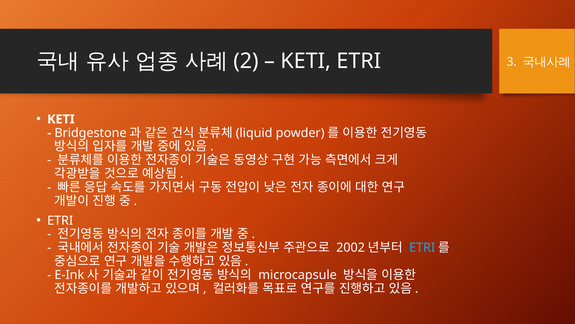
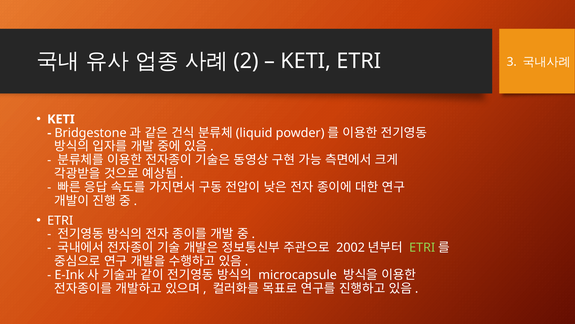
ETRI at (422, 247) colour: light blue -> light green
